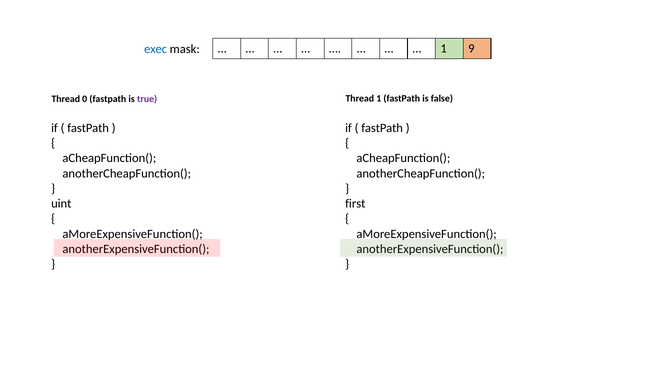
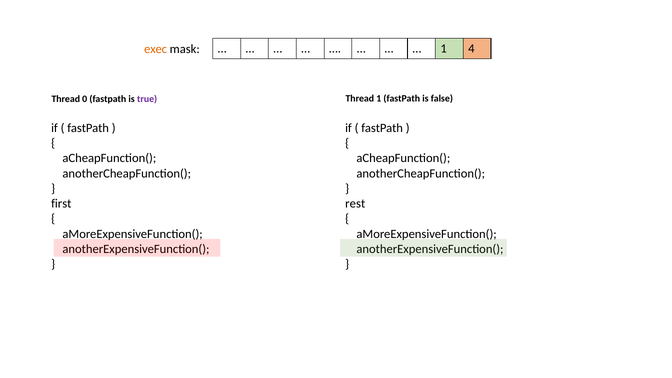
exec colour: blue -> orange
9: 9 -> 4
uint: uint -> first
first: first -> rest
